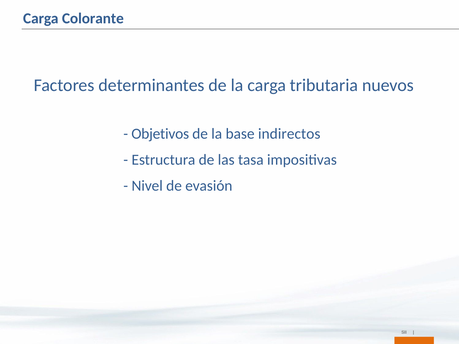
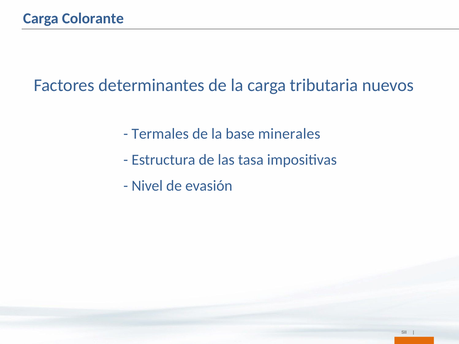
Objetivos: Objetivos -> Termales
indirectos: indirectos -> minerales
